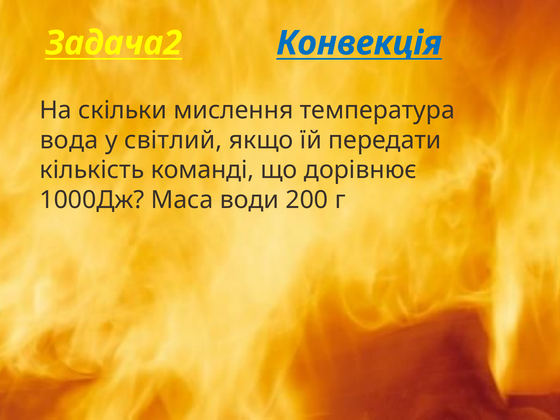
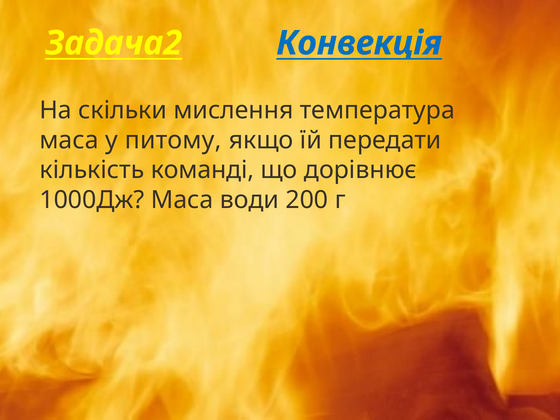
вода at (69, 140): вода -> маса
світлий: світлий -> питому
